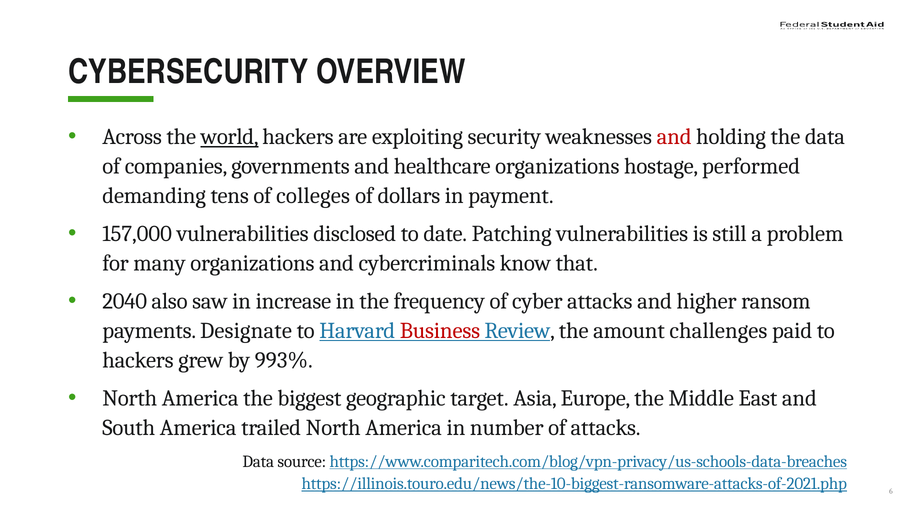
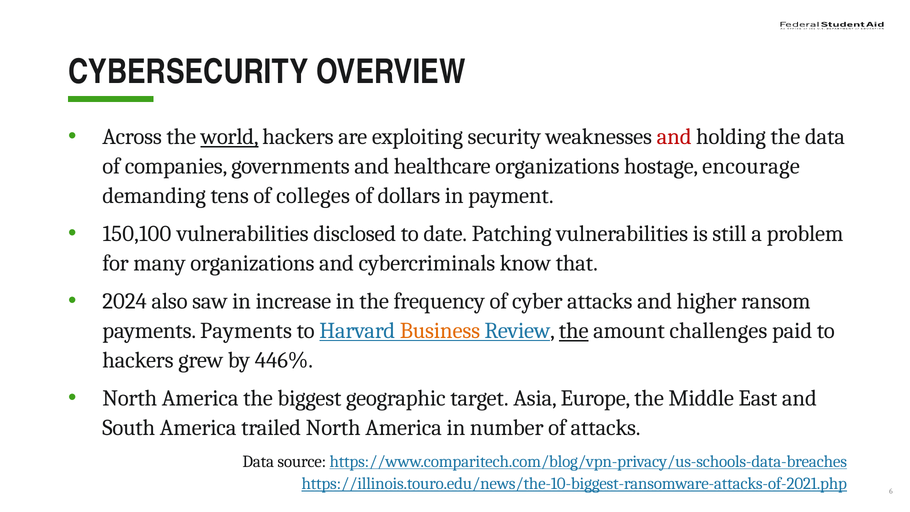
performed: performed -> encourage
157,000: 157,000 -> 150,100
2040: 2040 -> 2024
payments Designate: Designate -> Payments
Business colour: red -> orange
the at (574, 331) underline: none -> present
993%: 993% -> 446%
